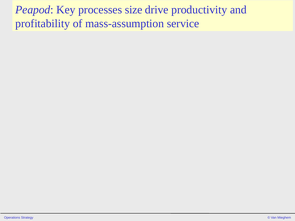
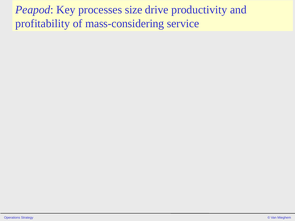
mass-assumption: mass-assumption -> mass-considering
